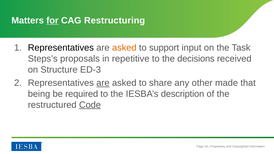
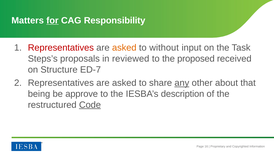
Restructuring: Restructuring -> Responsibility
Representatives at (61, 48) colour: black -> red
support: support -> without
repetitive: repetitive -> reviewed
decisions: decisions -> proposed
ED-3: ED-3 -> ED-7
are at (103, 83) underline: present -> none
any underline: none -> present
made: made -> about
required: required -> approve
